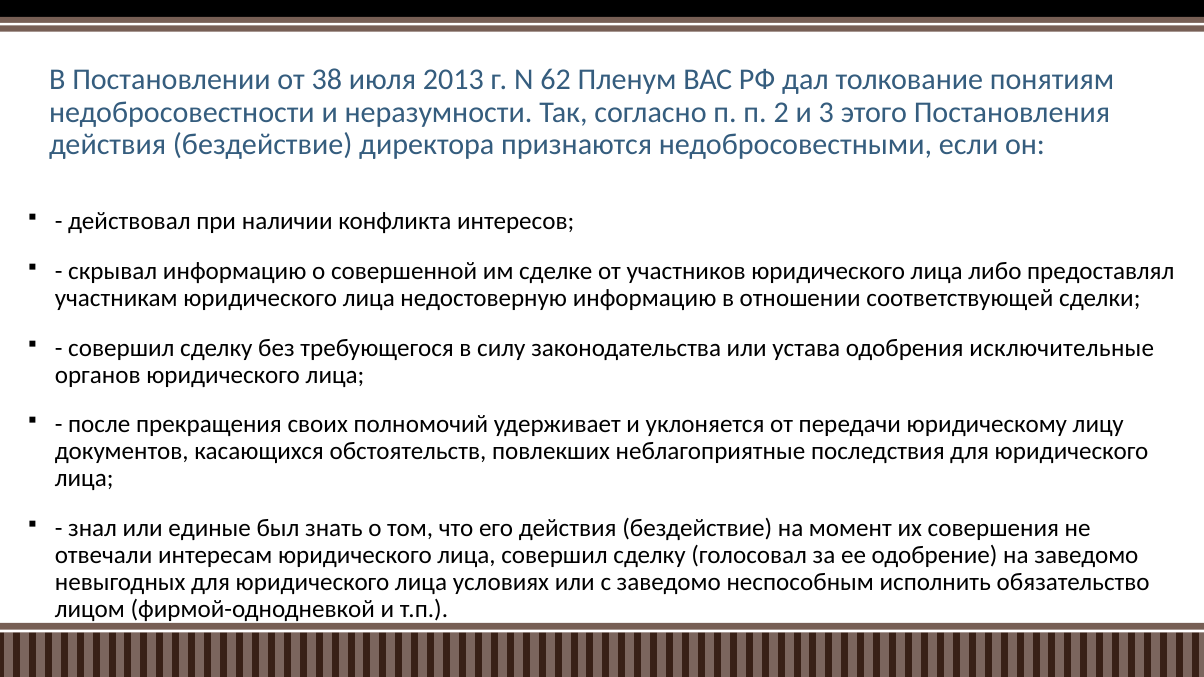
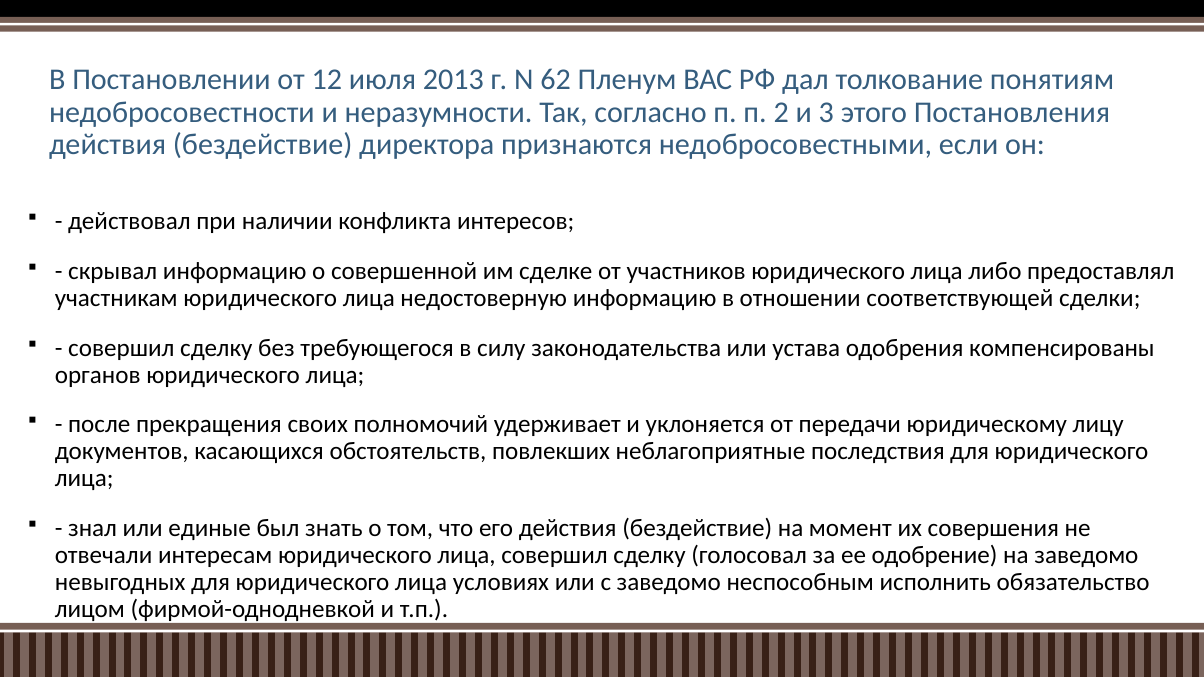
38: 38 -> 12
исключительные: исключительные -> компенсированы
